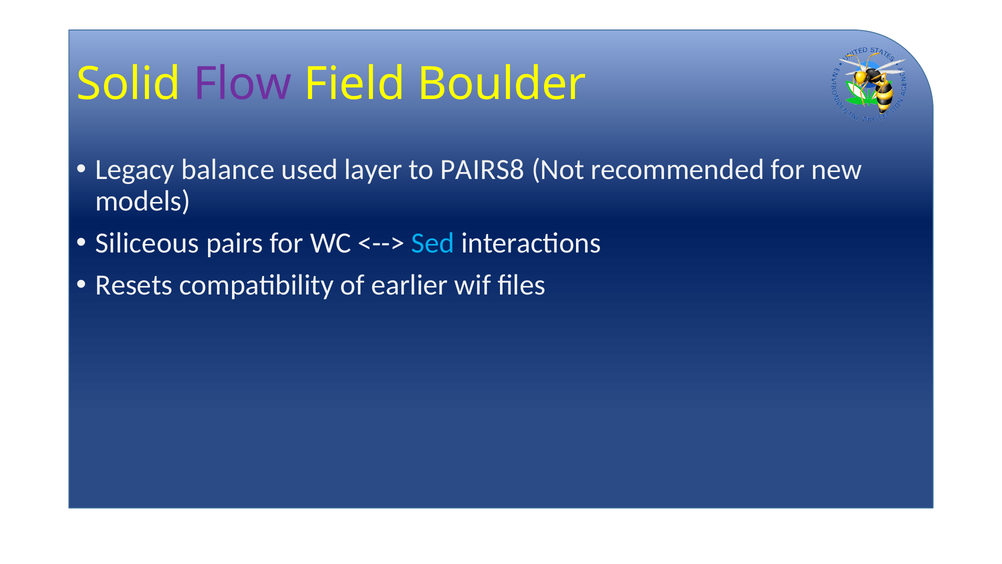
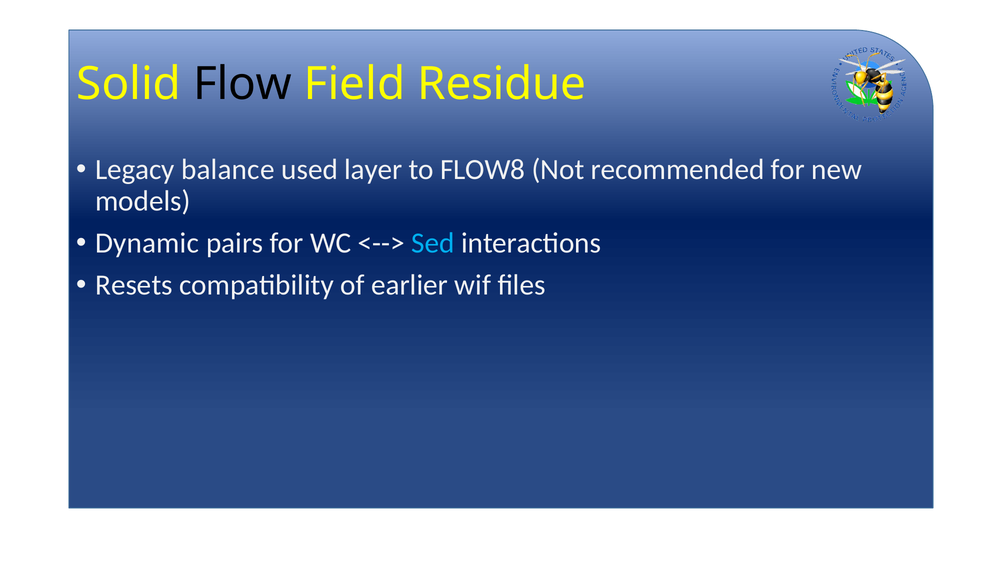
Flow colour: purple -> black
Boulder: Boulder -> Residue
PAIRS8: PAIRS8 -> FLOW8
Siliceous: Siliceous -> Dynamic
